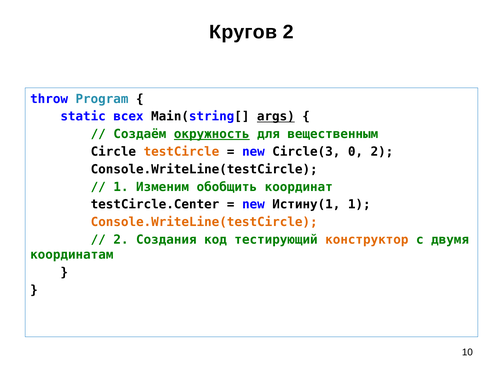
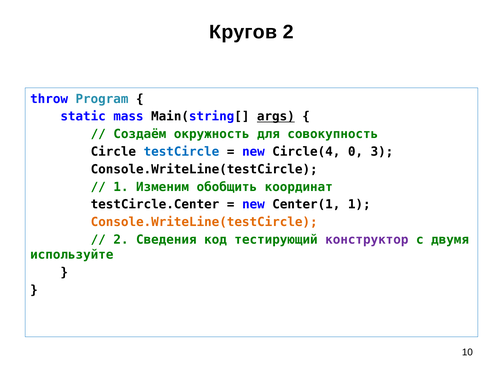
всех: всех -> mass
окружность underline: present -> none
вещественным: вещественным -> совокупность
testCircle colour: orange -> blue
Circle(3: Circle(3 -> Circle(4
0 2: 2 -> 3
Истину(1: Истину(1 -> Center(1
Создания: Создания -> Сведения
конструктор colour: orange -> purple
координатам: координатам -> используйте
